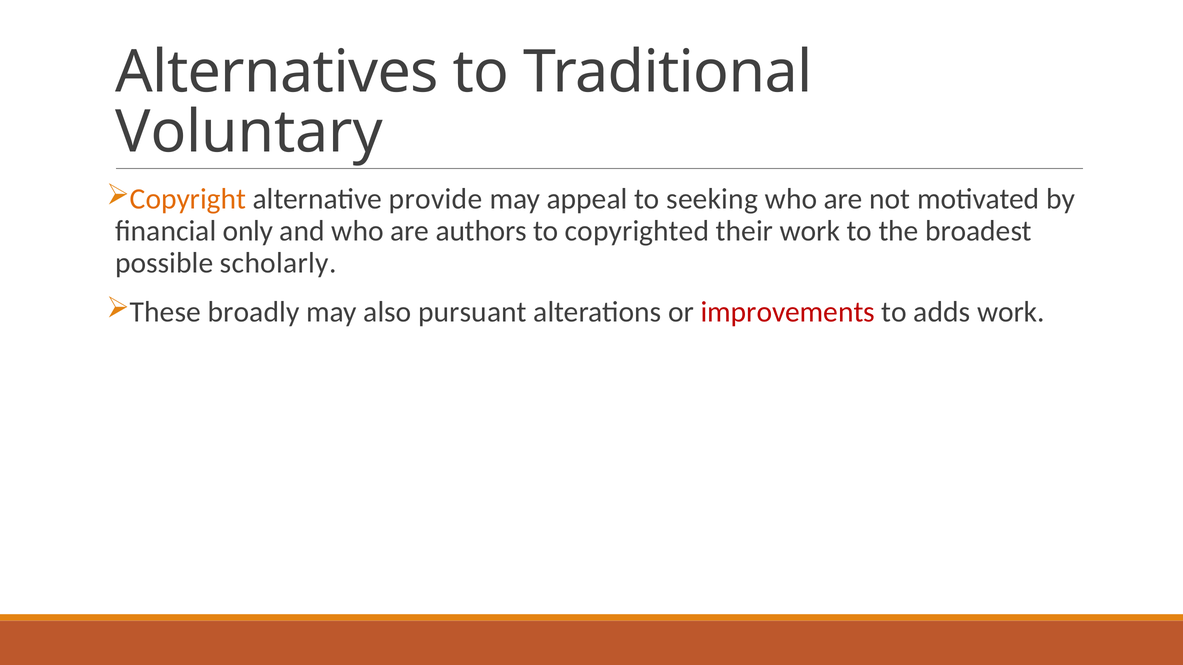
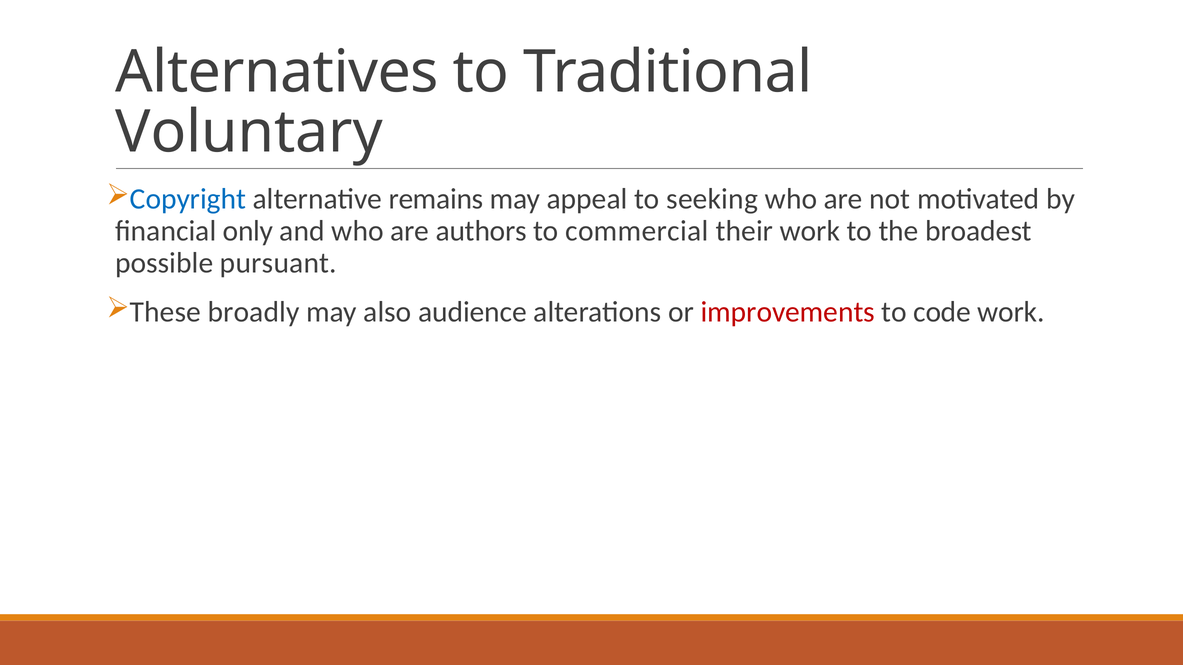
Copyright colour: orange -> blue
provide: provide -> remains
copyrighted: copyrighted -> commercial
scholarly: scholarly -> pursuant
pursuant: pursuant -> audience
adds: adds -> code
